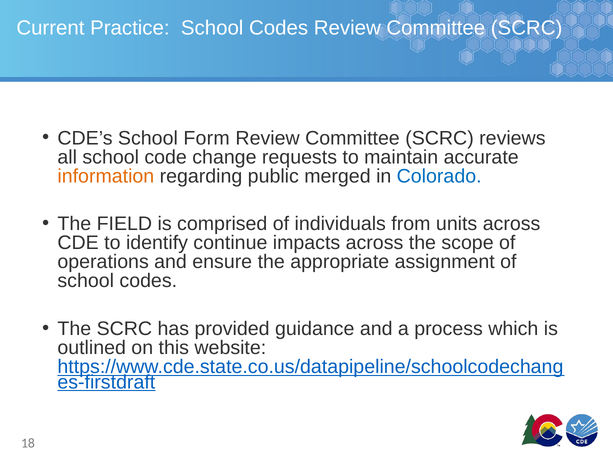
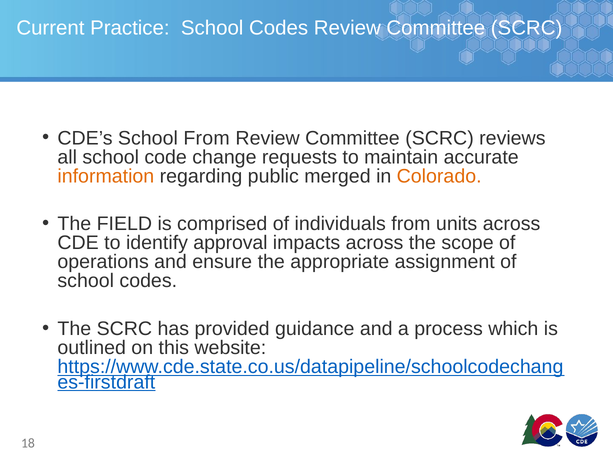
School Form: Form -> From
Colorado colour: blue -> orange
continue: continue -> approval
